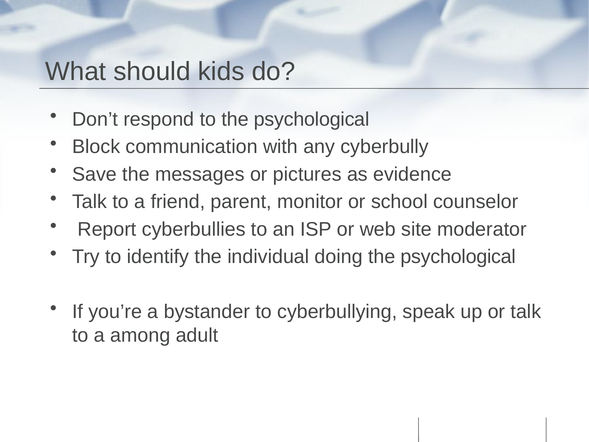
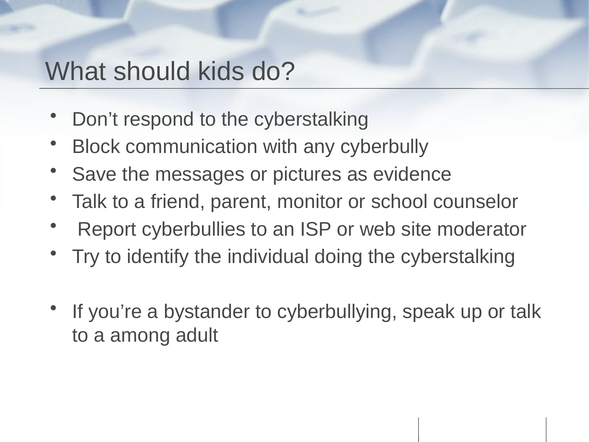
to the psychological: psychological -> cyberstalking
doing the psychological: psychological -> cyberstalking
